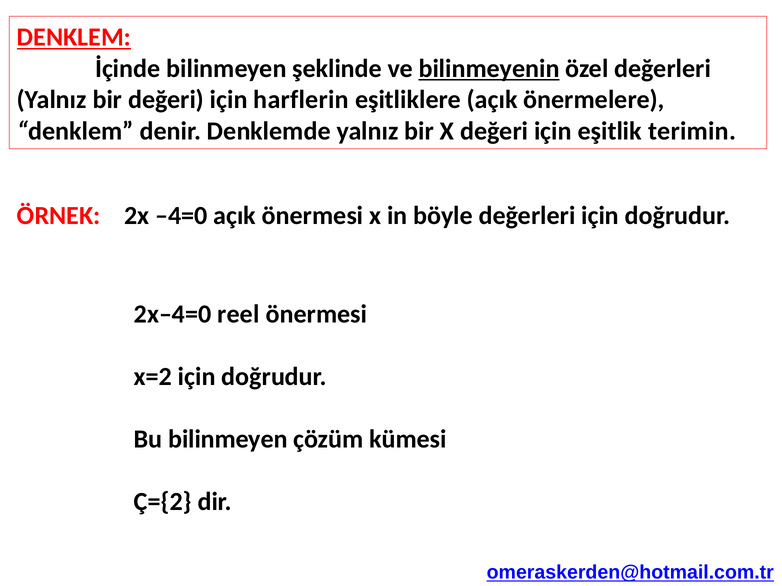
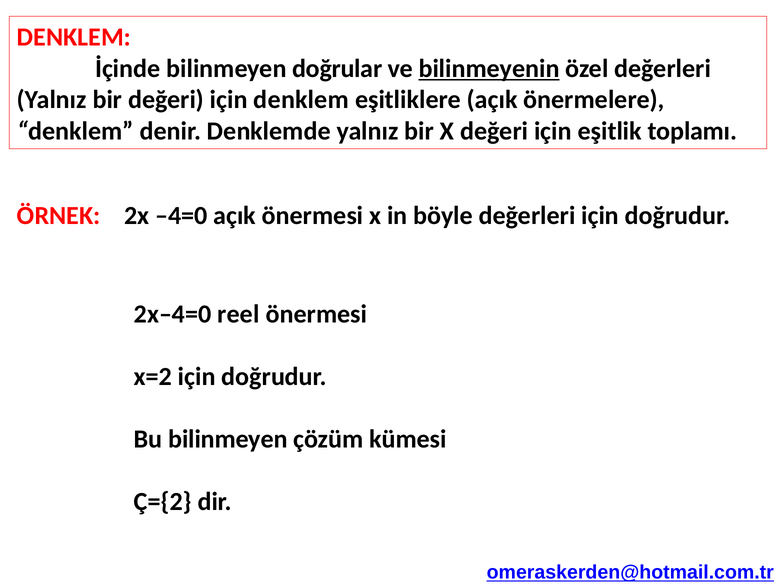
DENKLEM at (74, 37) underline: present -> none
şeklinde: şeklinde -> doğrular
için harflerin: harflerin -> denklem
terimin: terimin -> toplamı
